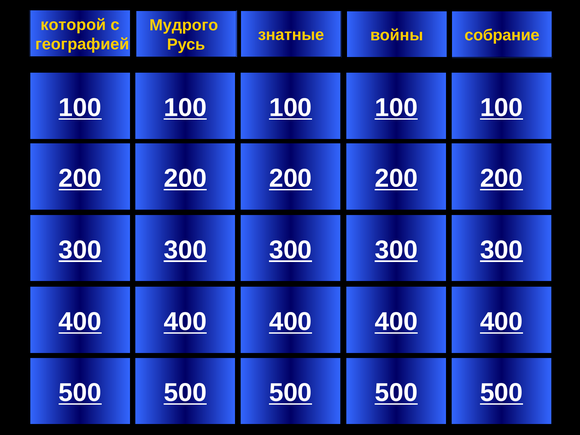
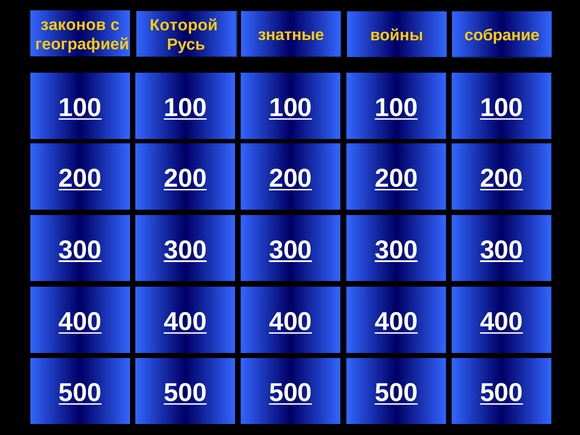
которой: которой -> законов
Мудрого: Мудрого -> Которой
